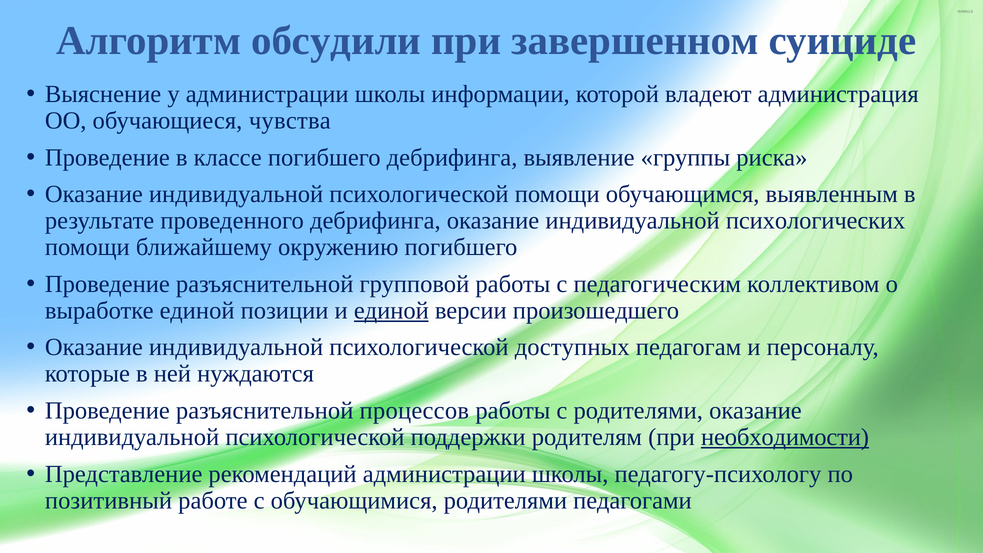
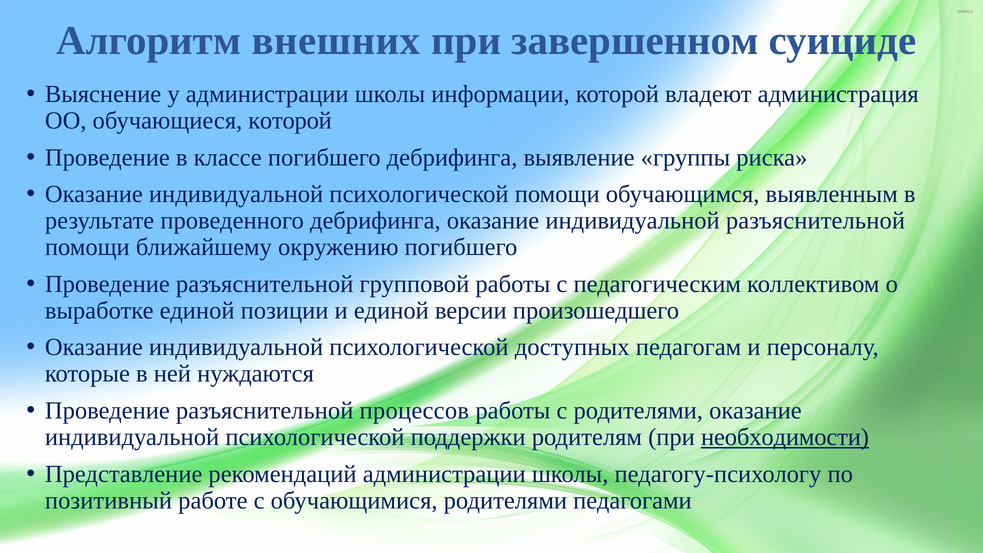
обсудили: обсудили -> внешних
обучающиеся чувства: чувства -> которой
индивидуальной психологических: психологических -> разъяснительной
единой at (391, 311) underline: present -> none
